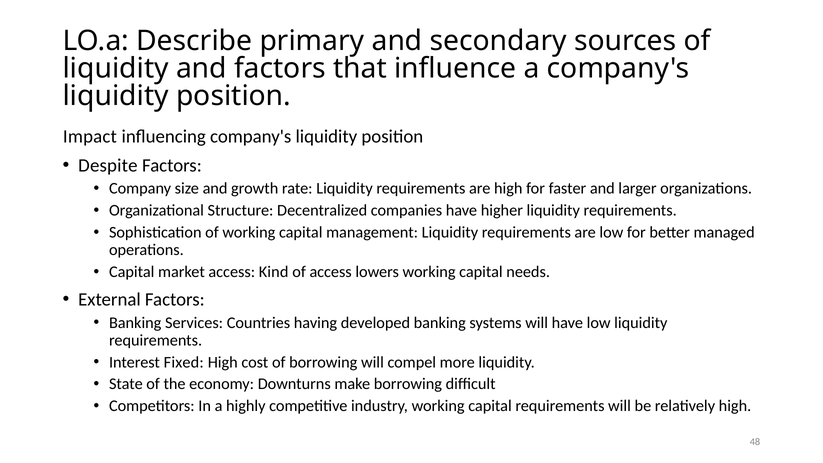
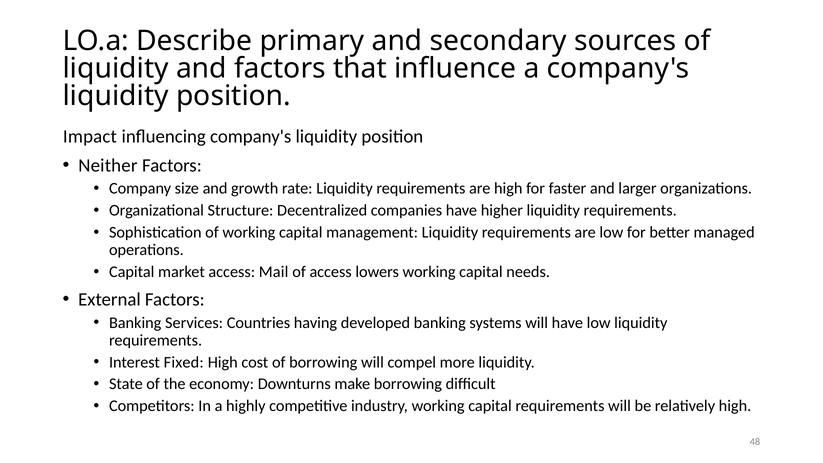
Despite: Despite -> Neither
Kind: Kind -> Mail
